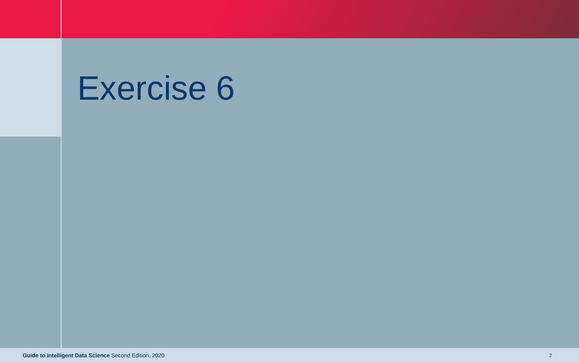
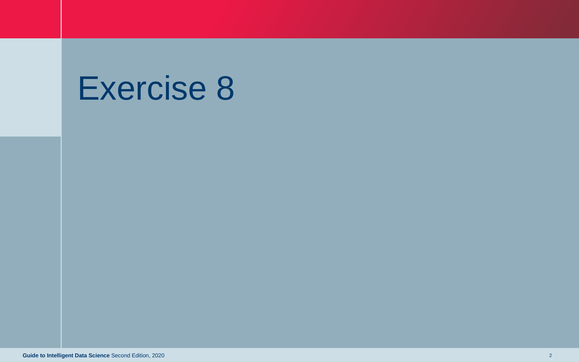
6: 6 -> 8
